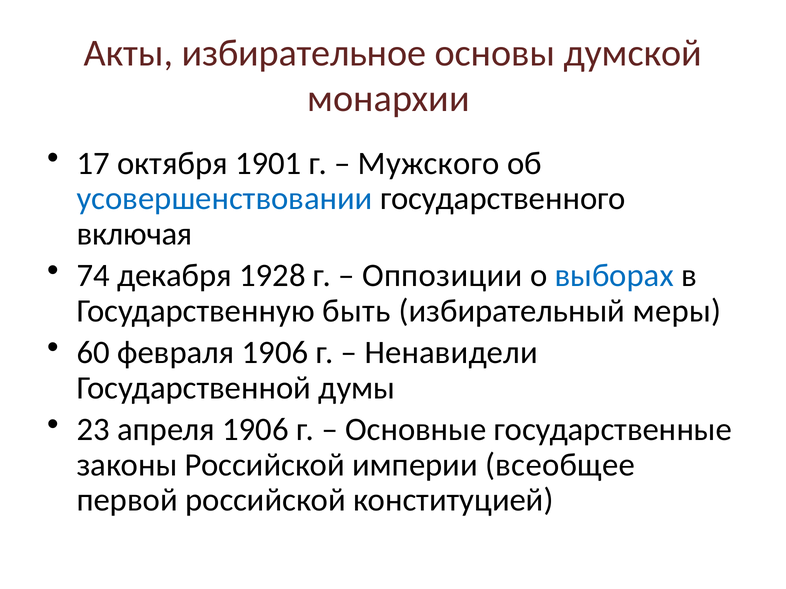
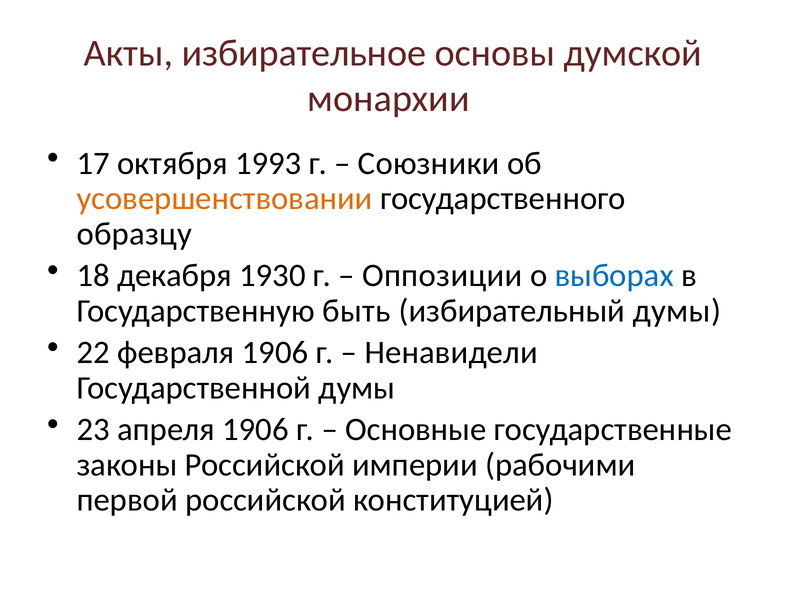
1901: 1901 -> 1993
Мужского: Мужского -> Союзники
усовершенствовании colour: blue -> orange
включая: включая -> образцу
74: 74 -> 18
1928: 1928 -> 1930
избирательный меры: меры -> думы
60: 60 -> 22
всеобщее: всеобщее -> рабочими
